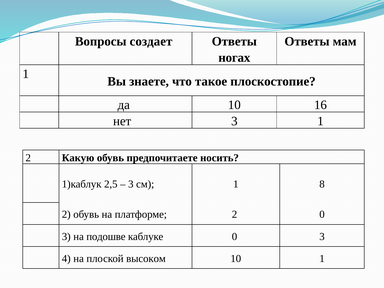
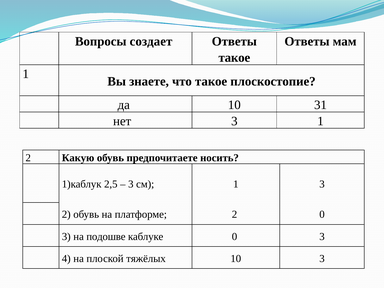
ногах at (234, 58): ногах -> такое
16: 16 -> 31
1 8: 8 -> 3
высоком: высоком -> тяжёлых
10 1: 1 -> 3
